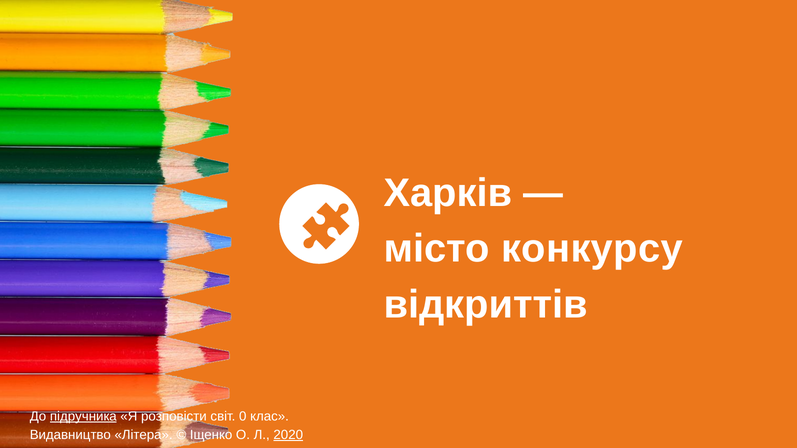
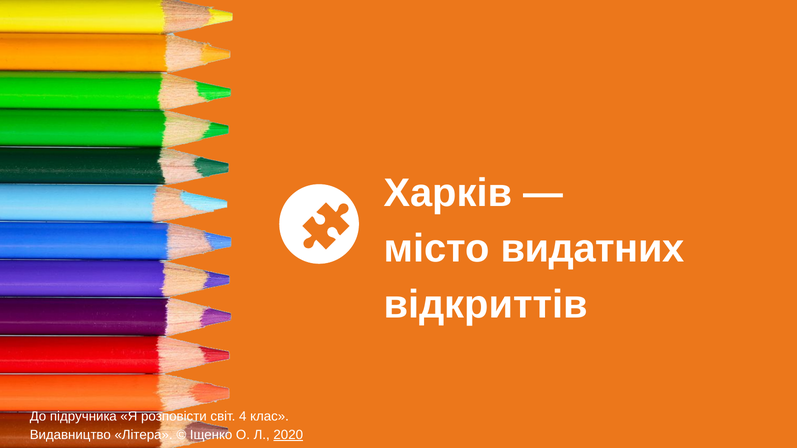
конкурсу: конкурсу -> видатних
підручника underline: present -> none
0: 0 -> 4
